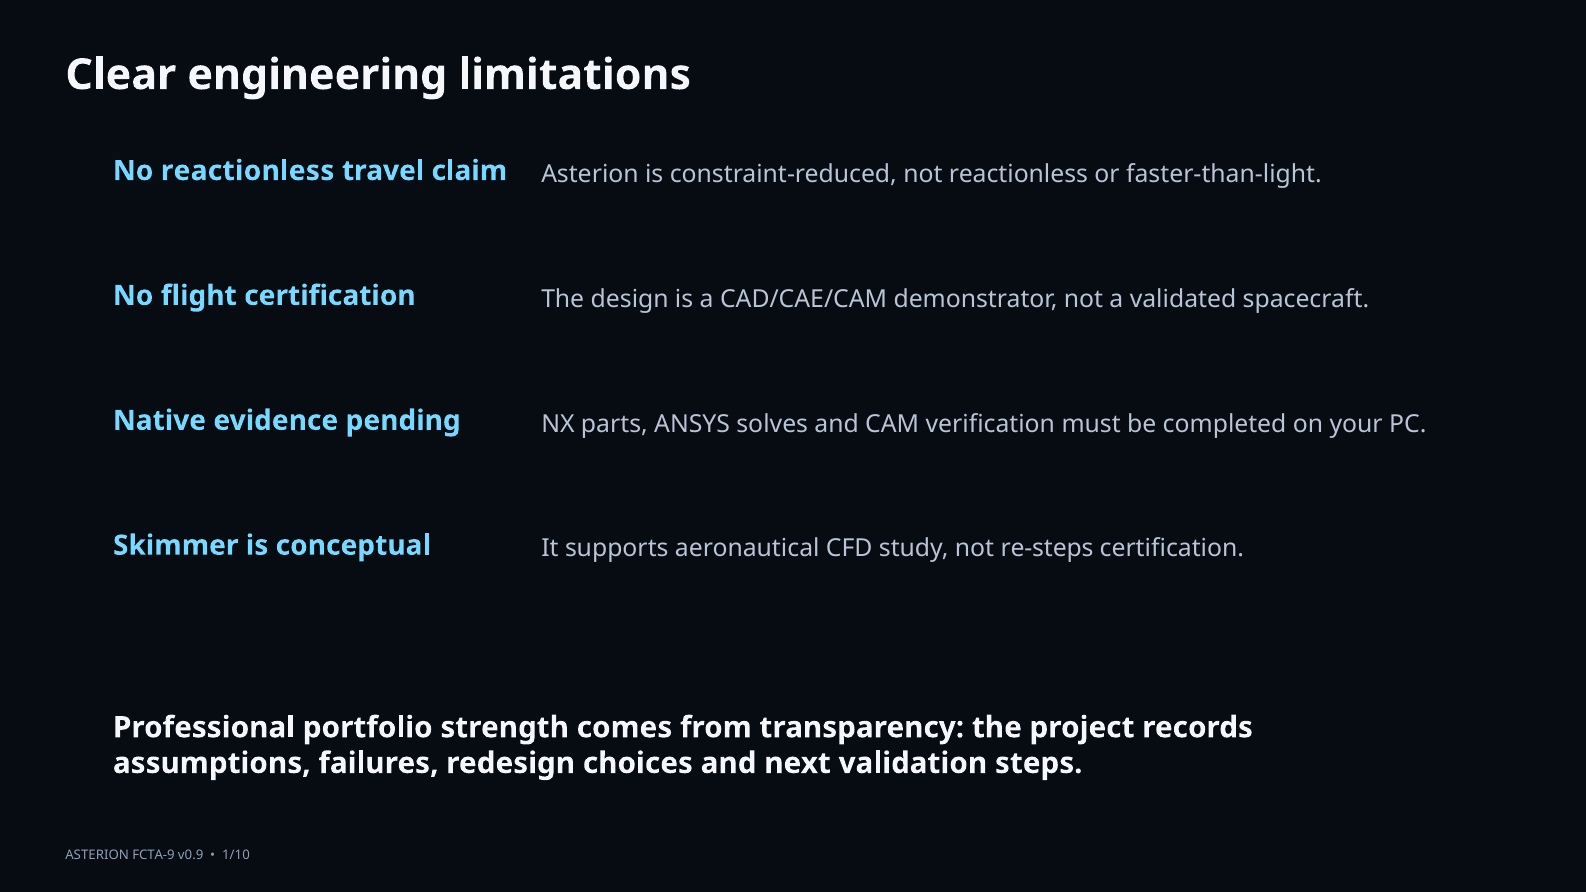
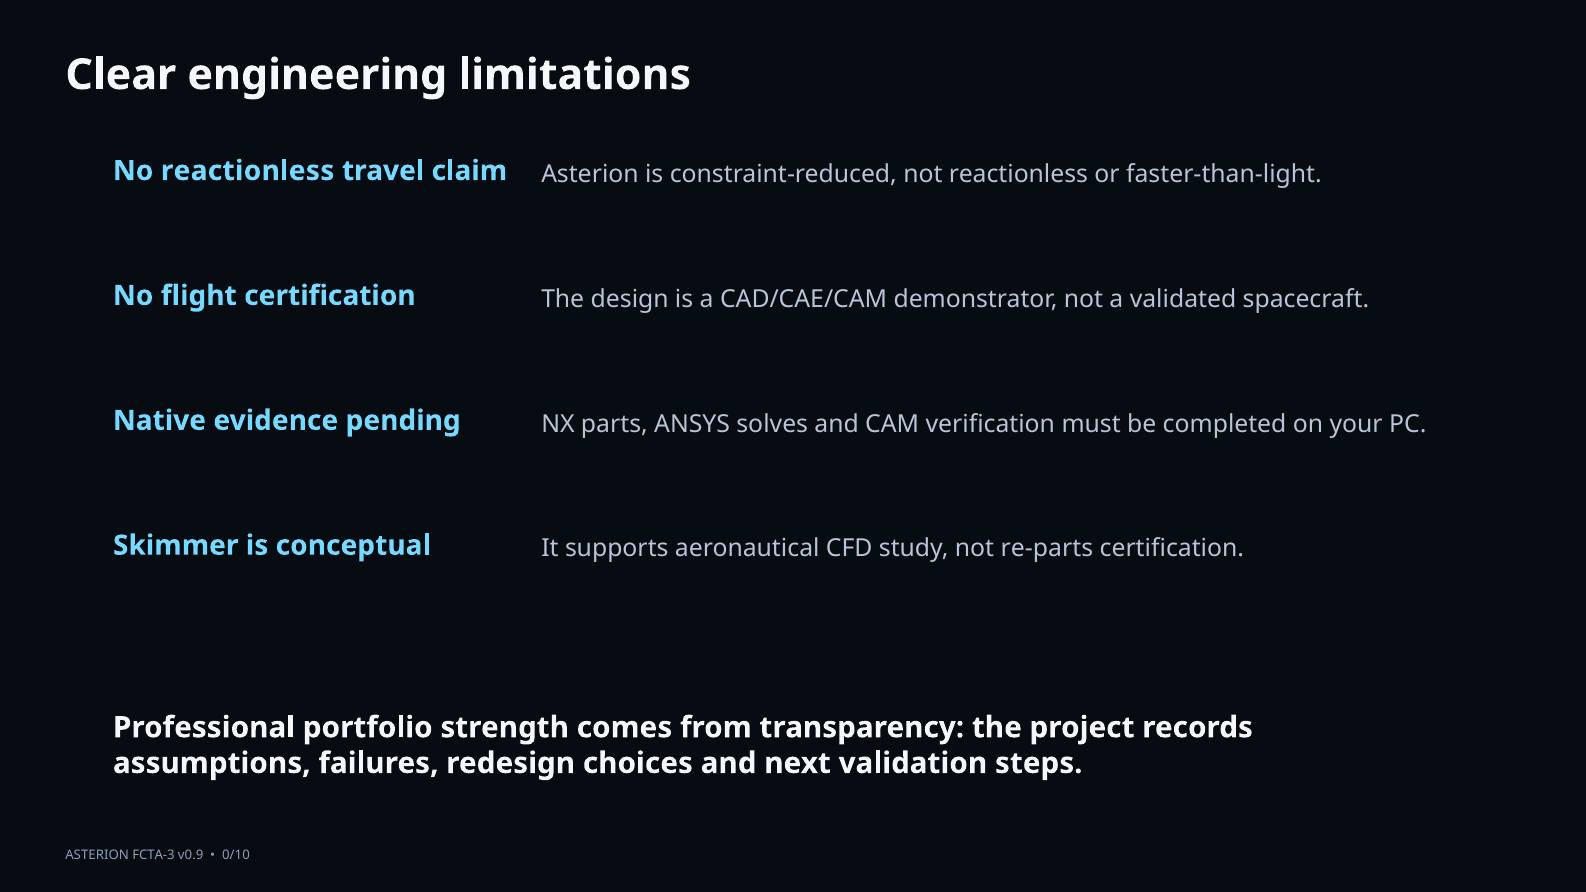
re-steps: re-steps -> re-parts
FCTA-9: FCTA-9 -> FCTA-3
1/10: 1/10 -> 0/10
